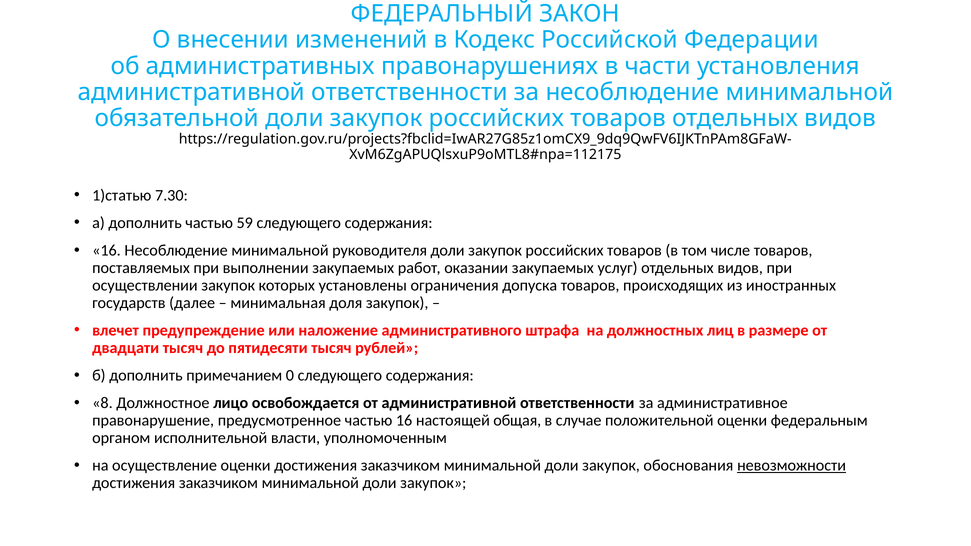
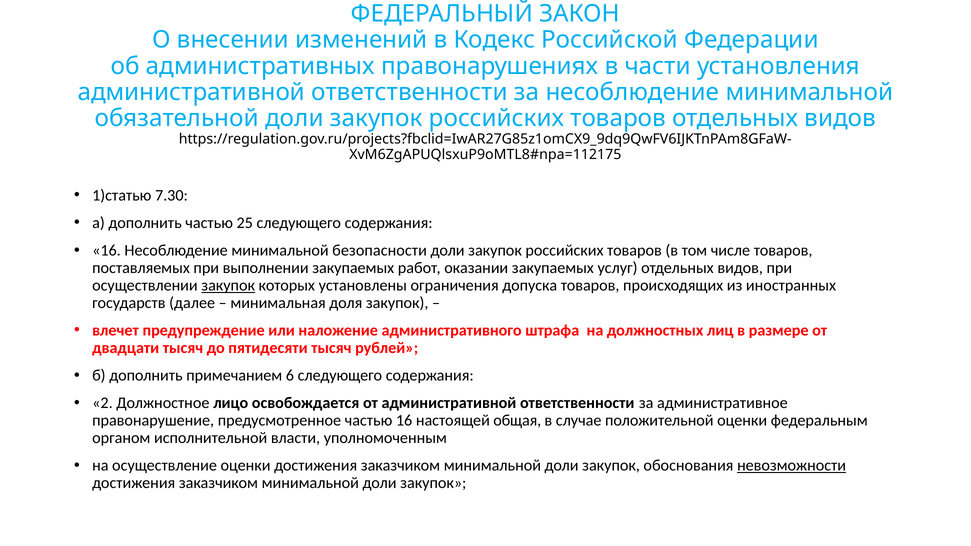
59: 59 -> 25
руководителя: руководителя -> безопасности
закупок at (228, 285) underline: none -> present
0: 0 -> 6
8: 8 -> 2
